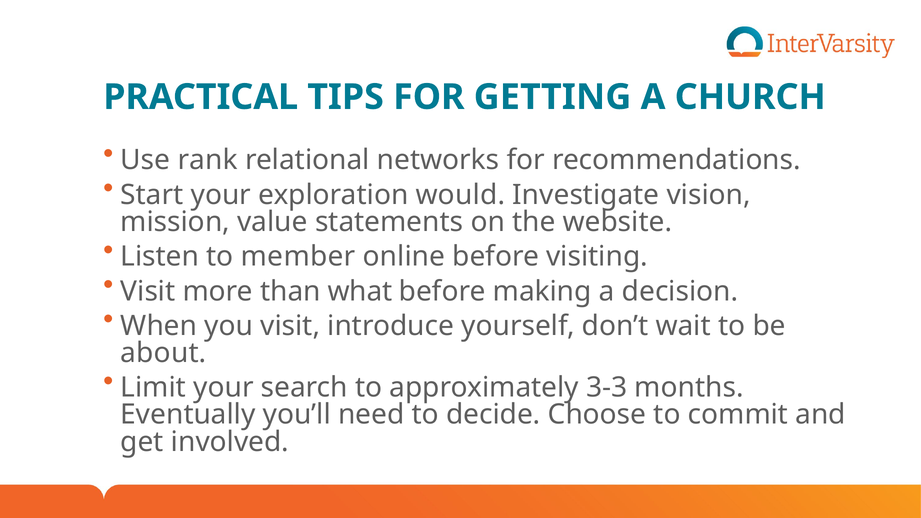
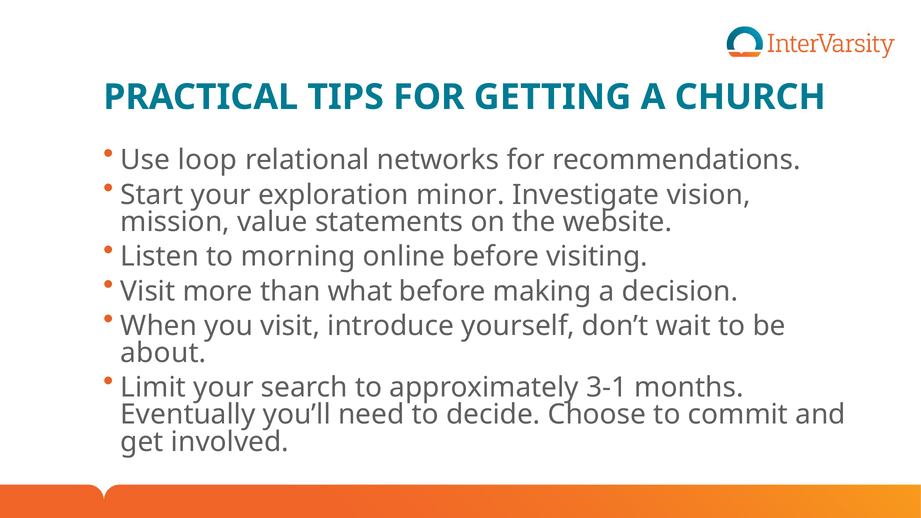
rank: rank -> loop
would: would -> minor
member: member -> morning
3-3: 3-3 -> 3-1
